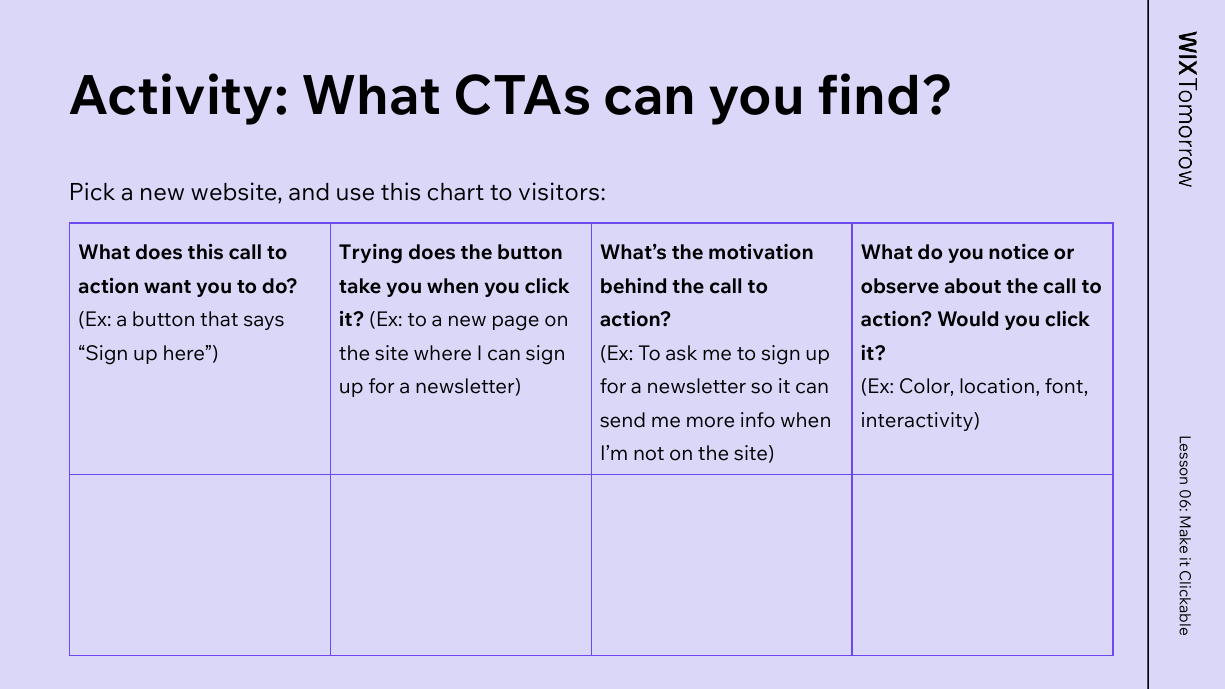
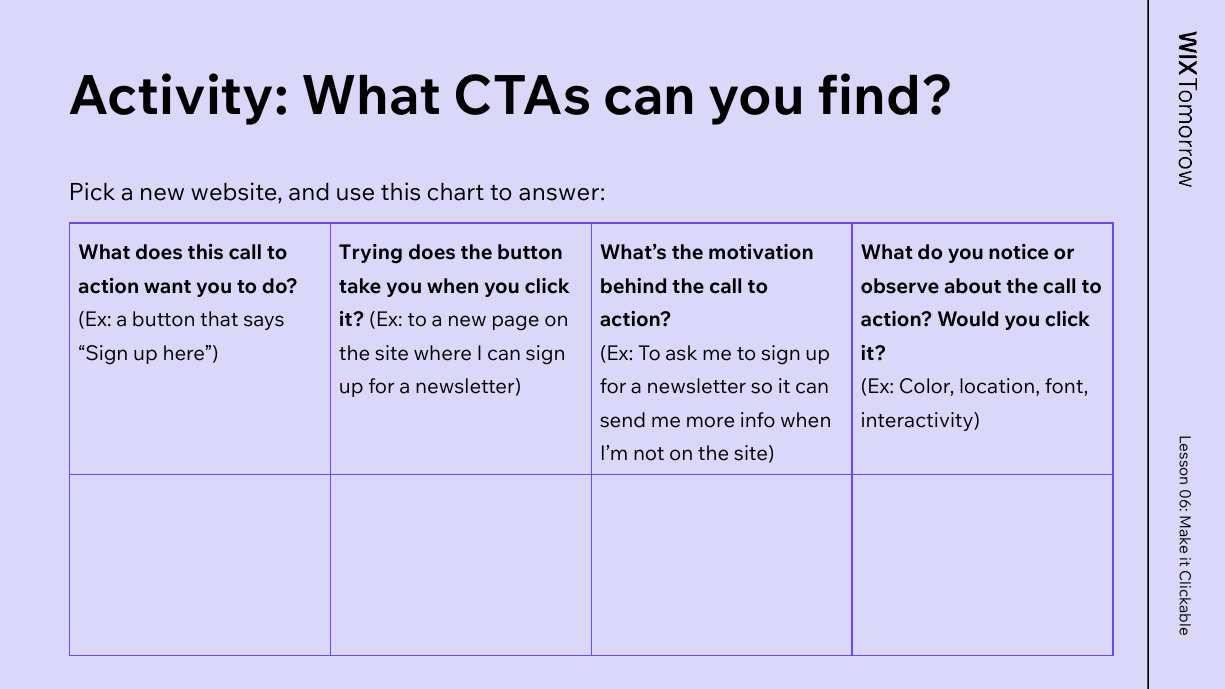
visitors: visitors -> answer
